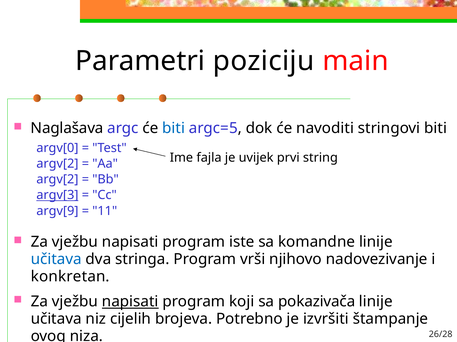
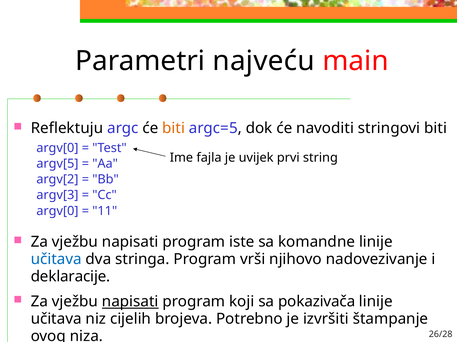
poziciju: poziciju -> najveću
Naglašava: Naglašava -> Reflektuju
biti at (174, 129) colour: blue -> orange
argv[2 at (57, 164): argv[2 -> argv[5
argv[3 underline: present -> none
argv[9 at (57, 211): argv[9 -> argv[0
konkretan: konkretan -> deklaracije
